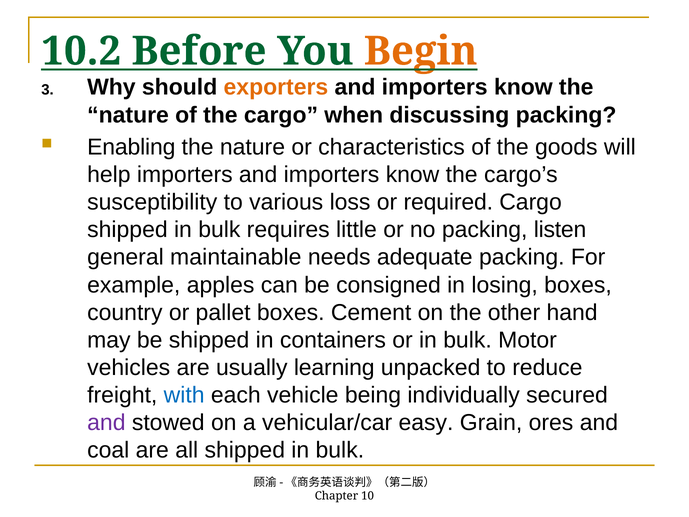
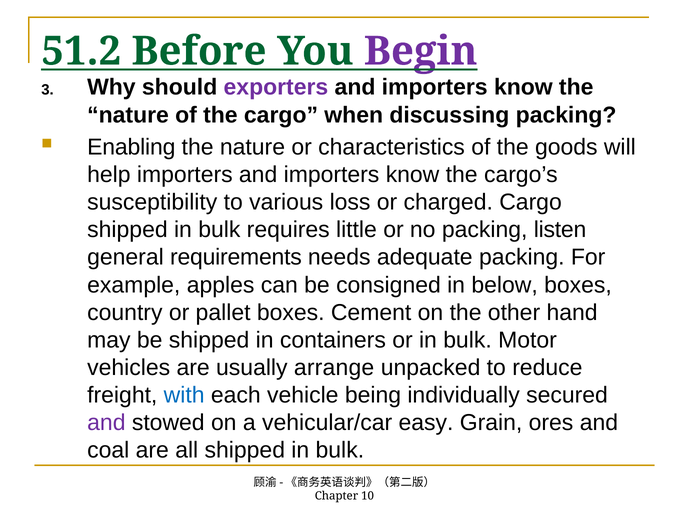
10.2: 10.2 -> 51.2
Begin colour: orange -> purple
exporters colour: orange -> purple
required: required -> charged
maintainable: maintainable -> requirements
losing: losing -> below
learning: learning -> arrange
